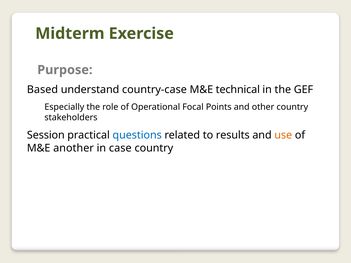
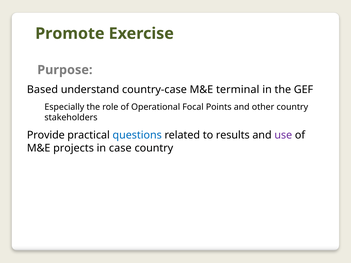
Midterm: Midterm -> Promote
technical: technical -> terminal
Session: Session -> Provide
use colour: orange -> purple
another: another -> projects
